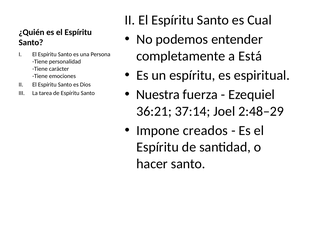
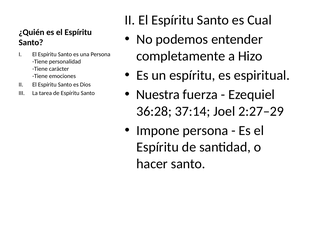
Está: Está -> Hizo
36:21: 36:21 -> 36:28
2:48–29: 2:48–29 -> 2:27–29
Impone creados: creados -> persona
